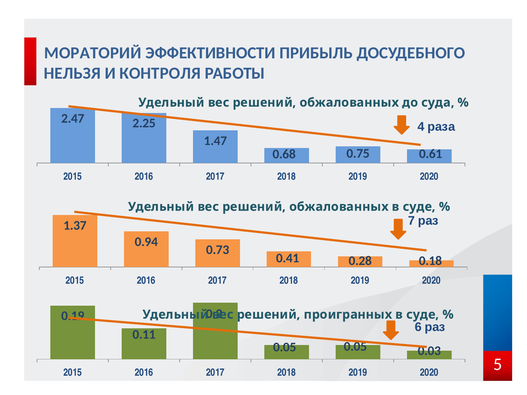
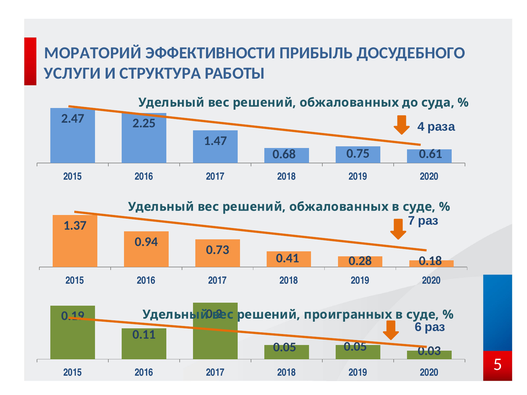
НЕЛЬЗЯ: НЕЛЬЗЯ -> УСЛУГИ
КОНТРОЛЯ: КОНТРОЛЯ -> СТРУКТУРА
